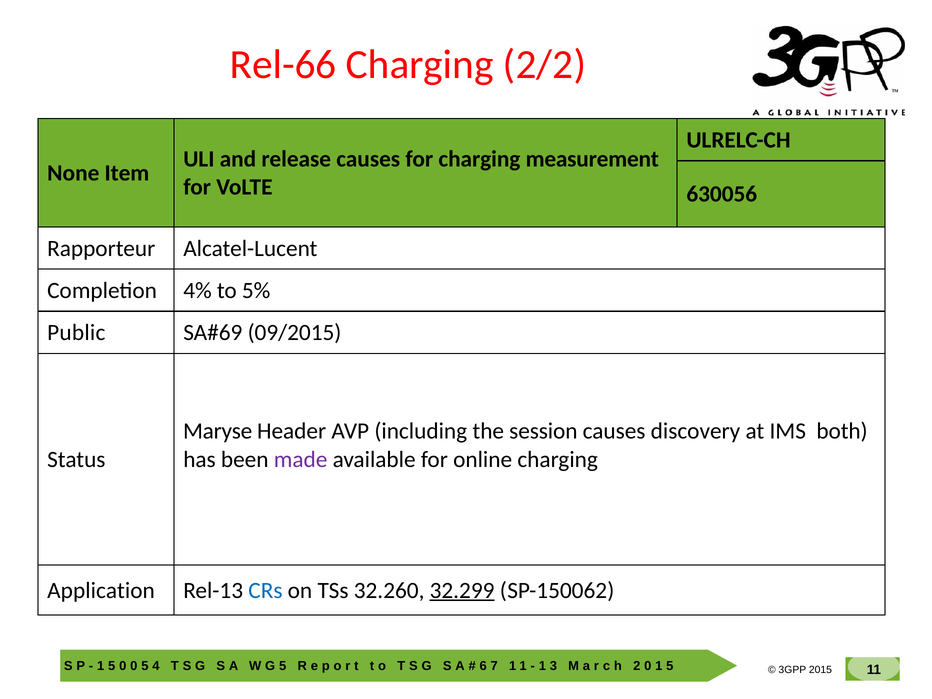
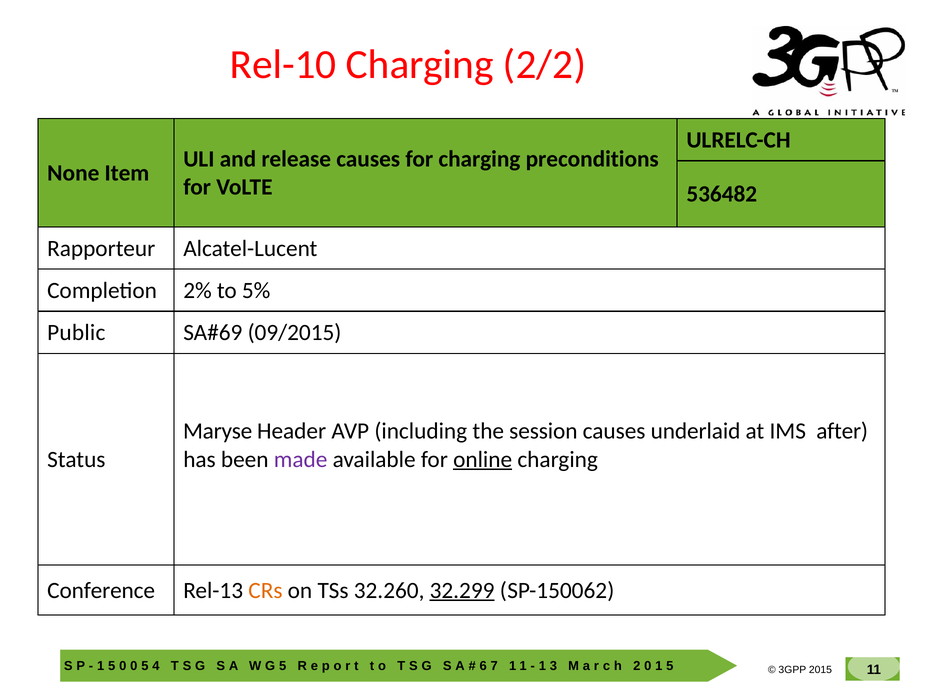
Rel-66: Rel-66 -> Rel-10
measurement: measurement -> preconditions
630056: 630056 -> 536482
4%: 4% -> 2%
discovery: discovery -> underlaid
both: both -> after
online underline: none -> present
Application: Application -> Conference
CRs colour: blue -> orange
